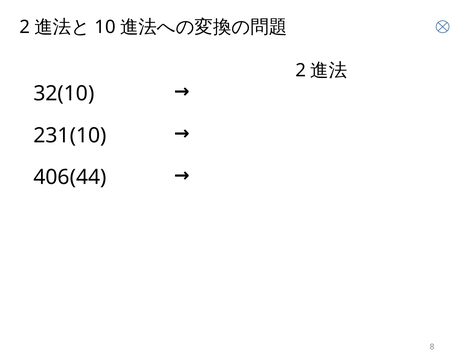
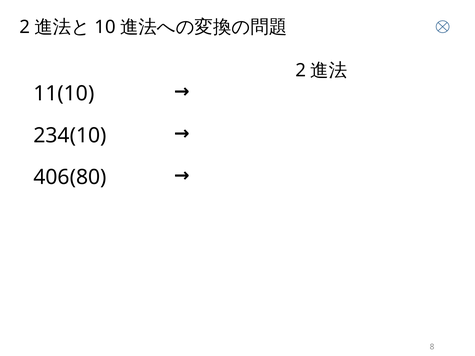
32(10: 32(10 -> 11(10
231(10: 231(10 -> 234(10
406(44: 406(44 -> 406(80
